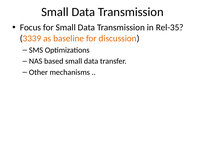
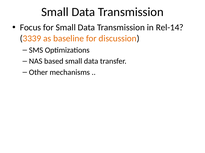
Rel-35: Rel-35 -> Rel-14
